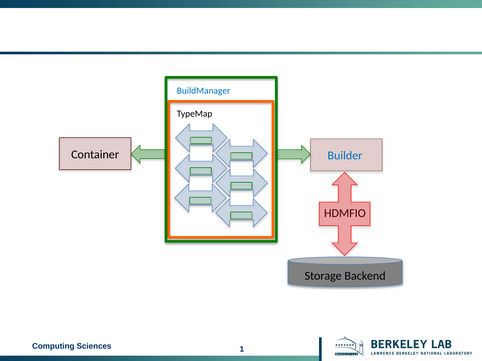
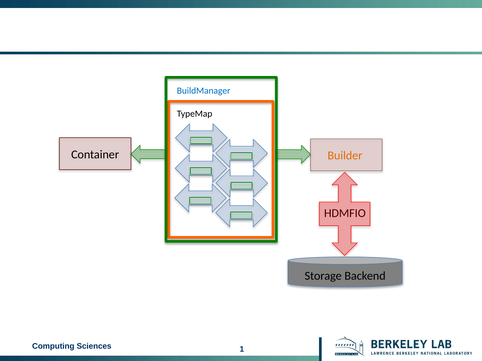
Builder colour: blue -> orange
